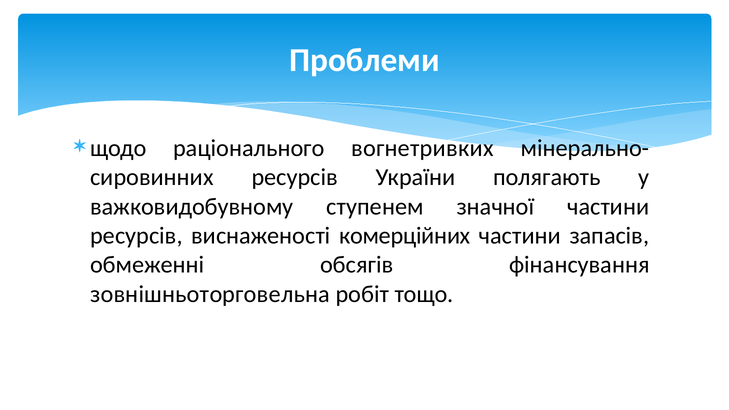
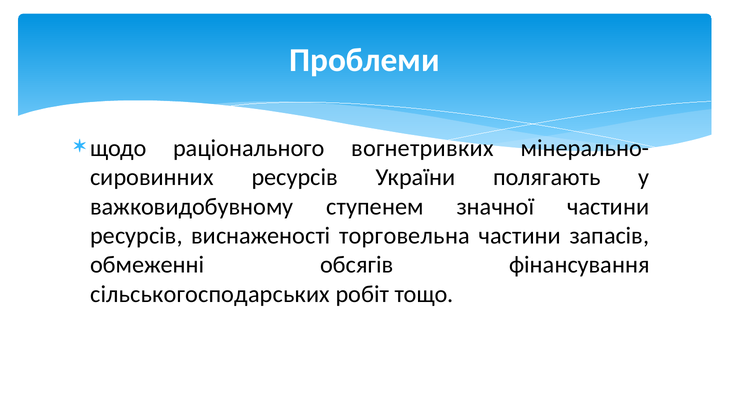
комерційних: комерційних -> торговельна
зовнішньоторговельна: зовнішньоторговельна -> сільськогосподарських
